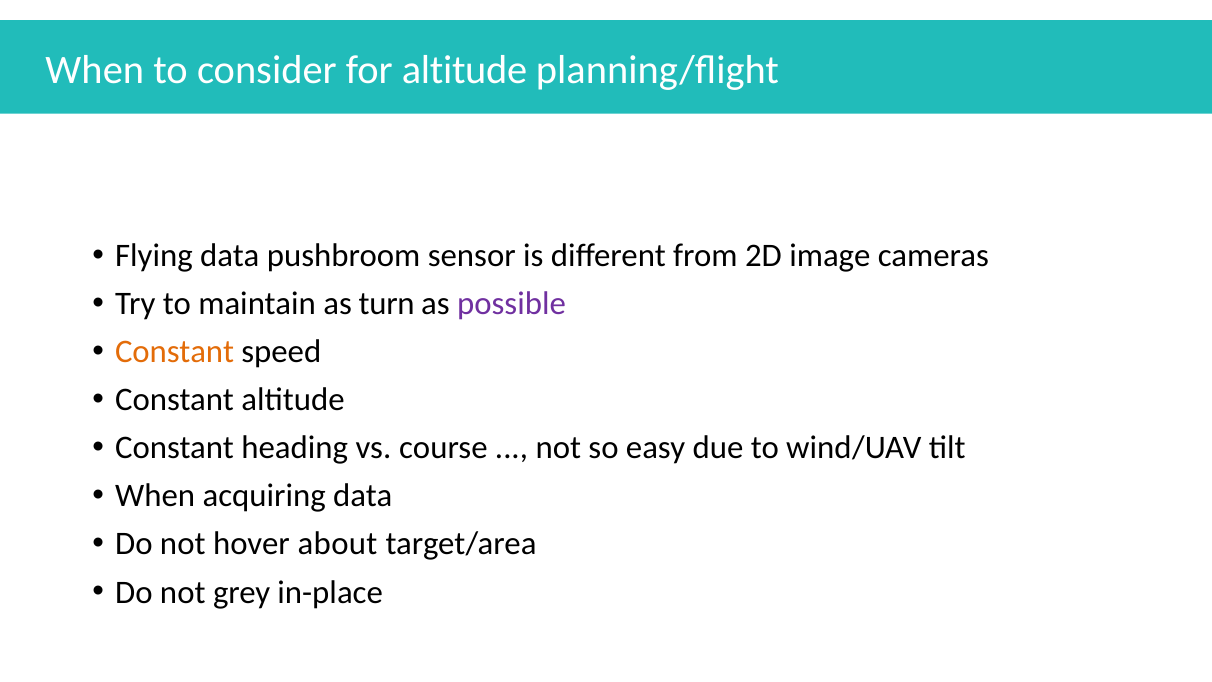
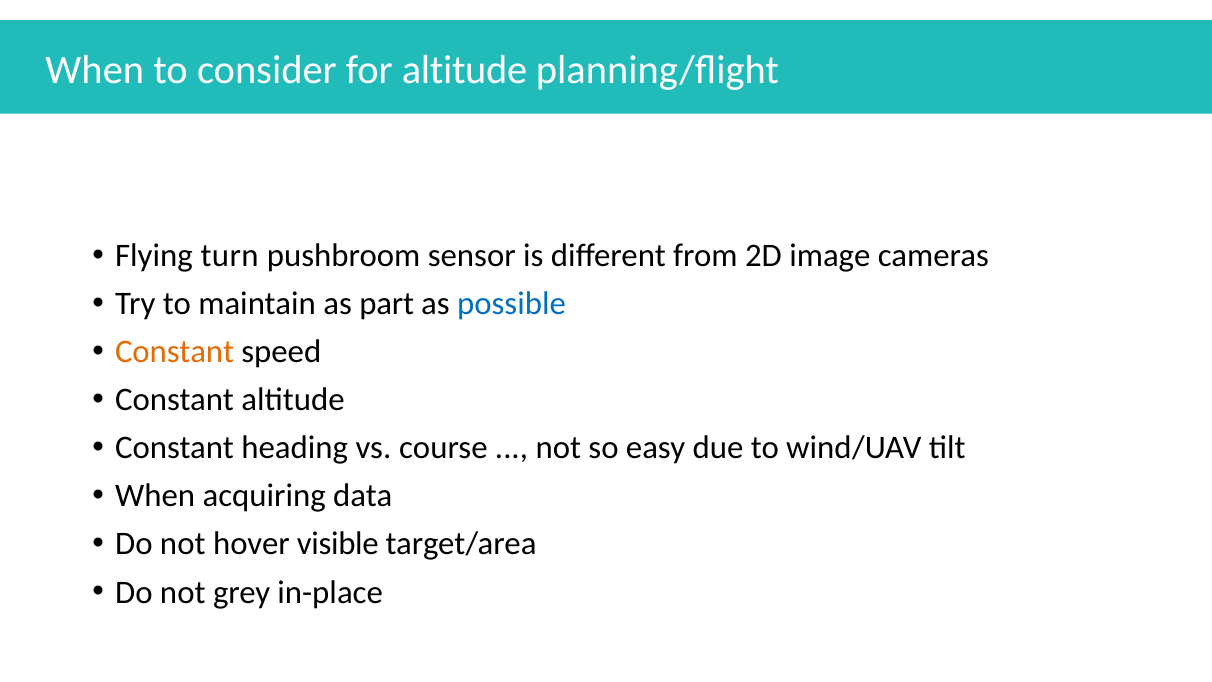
Flying data: data -> turn
turn: turn -> part
possible colour: purple -> blue
about: about -> visible
